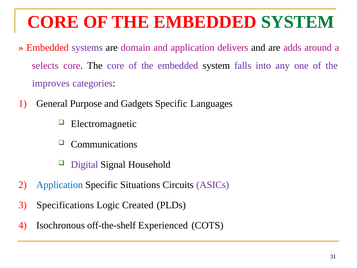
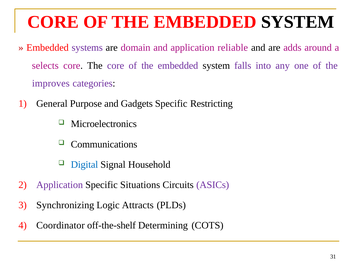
SYSTEM at (298, 22) colour: green -> black
delivers: delivers -> reliable
Languages: Languages -> Restricting
Electromagnetic: Electromagnetic -> Microelectronics
Digital colour: purple -> blue
Application at (60, 185) colour: blue -> purple
Specifications: Specifications -> Synchronizing
Created: Created -> Attracts
Isochronous: Isochronous -> Coordinator
Experienced: Experienced -> Determining
